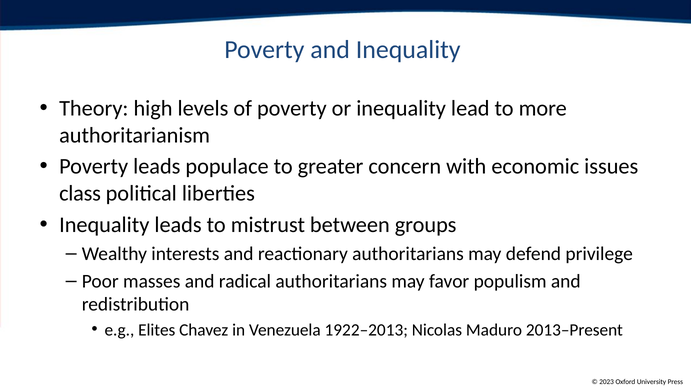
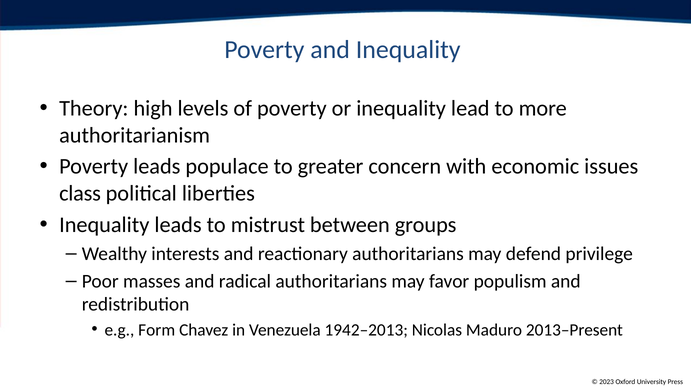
Elites: Elites -> Form
1922–2013: 1922–2013 -> 1942–2013
